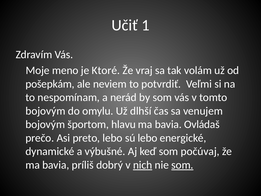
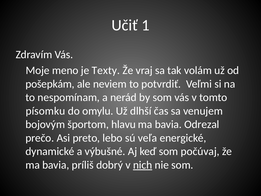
Ktoré: Ktoré -> Texty
bojovým at (45, 111): bojovým -> písomku
Ovládaš: Ovládaš -> Odrezal
sú lebo: lebo -> veľa
som at (182, 165) underline: present -> none
